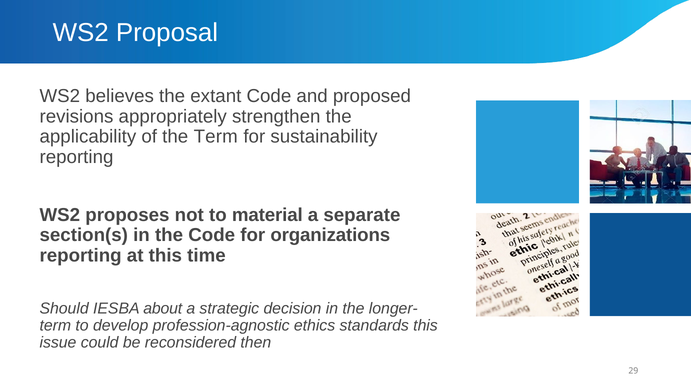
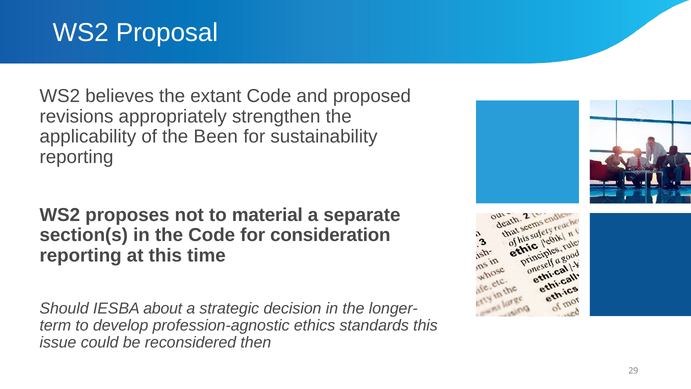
the Term: Term -> Been
organizations: organizations -> consideration
